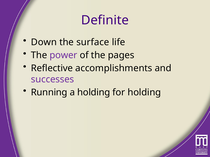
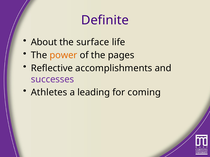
Down: Down -> About
power colour: purple -> orange
Running: Running -> Athletes
a holding: holding -> leading
for holding: holding -> coming
